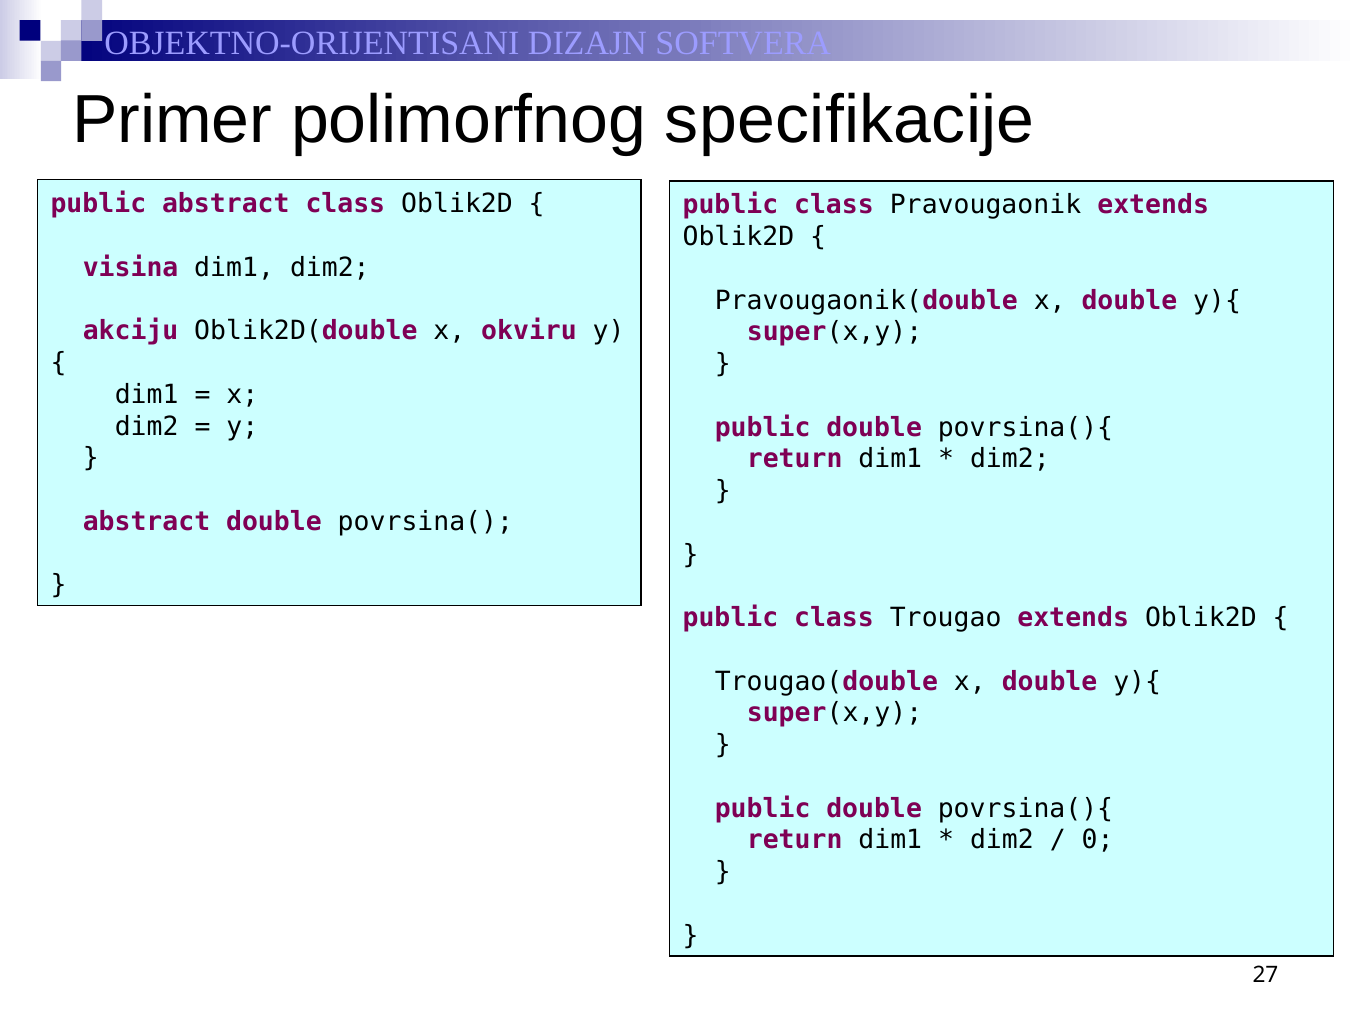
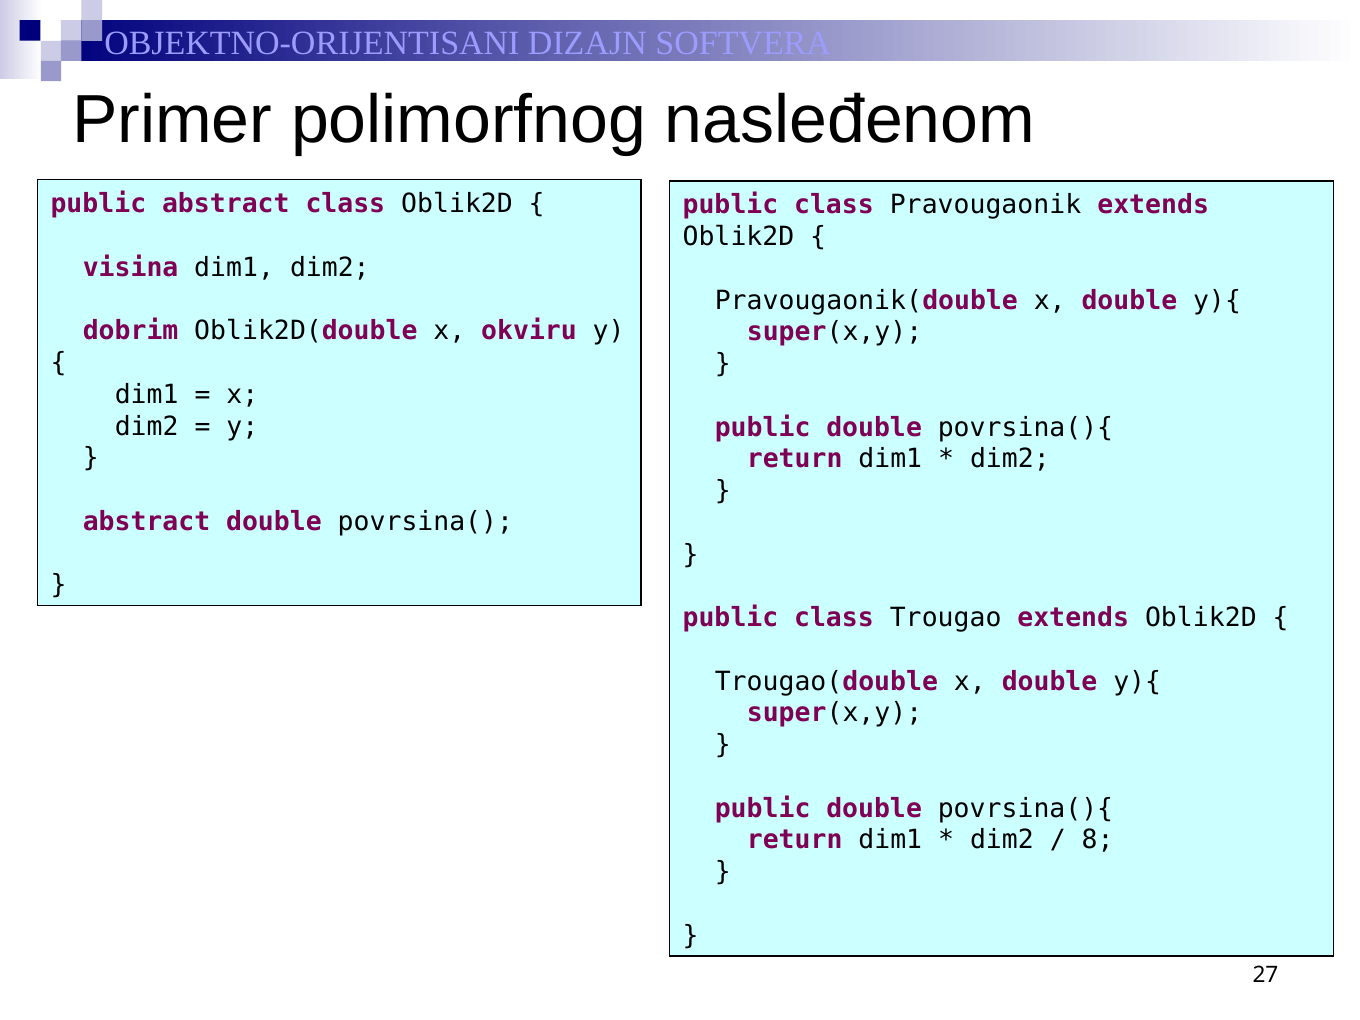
specifikacije: specifikacije -> nasleđenom
akciju: akciju -> dobrim
0: 0 -> 8
